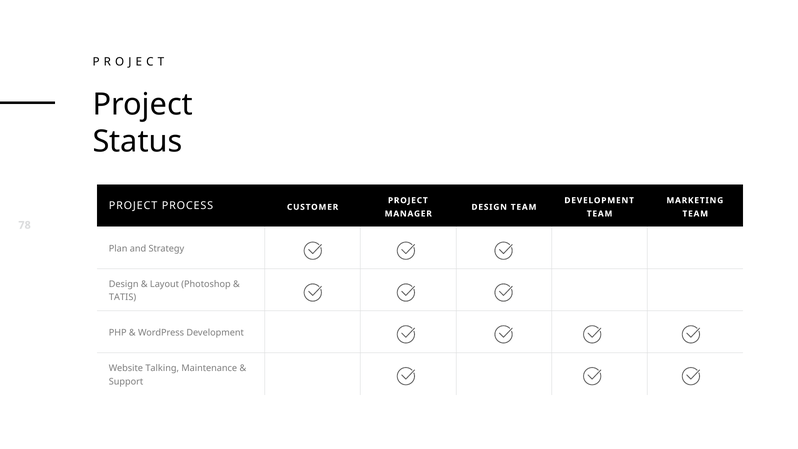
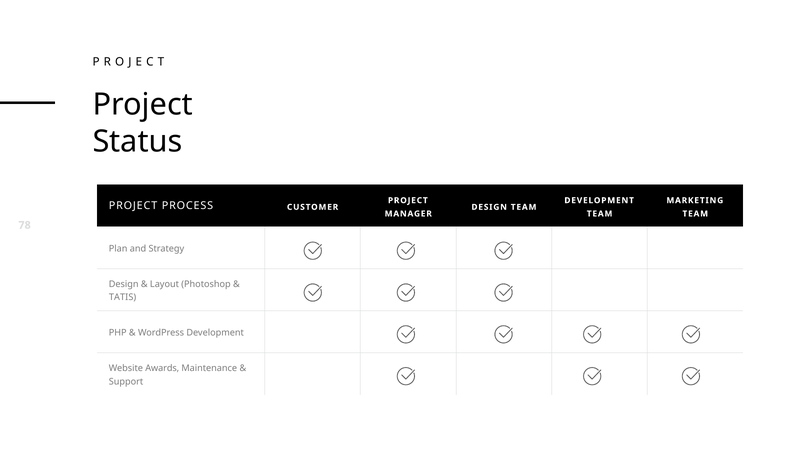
Talking: Talking -> Awards
